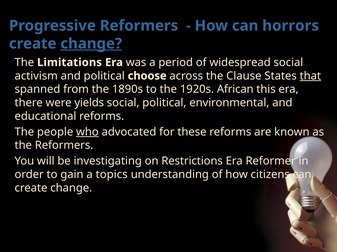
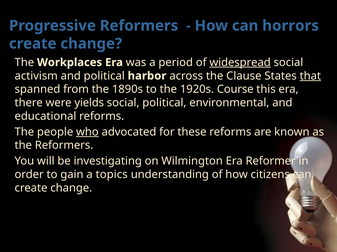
change at (91, 44) underline: present -> none
Limitations: Limitations -> Workplaces
widespread underline: none -> present
choose: choose -> harbor
African: African -> Course
Restrictions: Restrictions -> Wilmington
